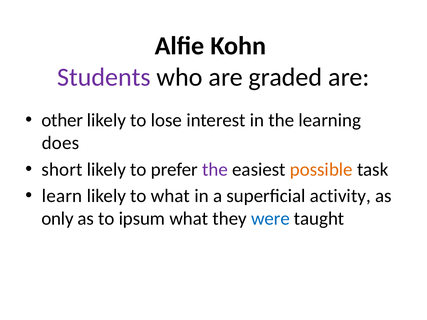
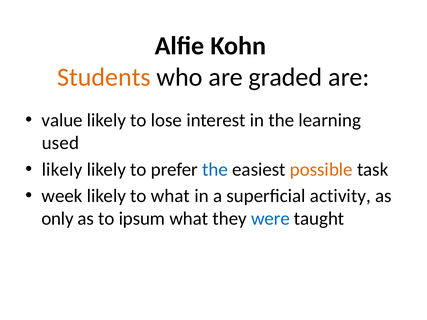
Students colour: purple -> orange
other: other -> value
does: does -> used
short at (62, 170): short -> likely
the at (215, 170) colour: purple -> blue
learn: learn -> week
